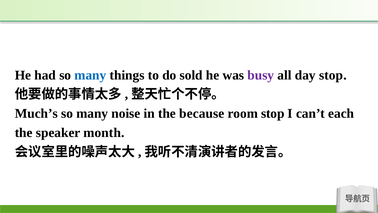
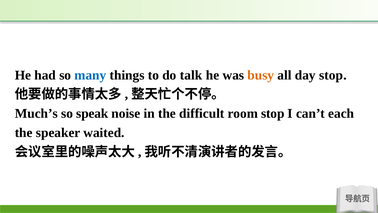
sold: sold -> talk
busy colour: purple -> orange
many at (92, 113): many -> speak
because: because -> difficult
month: month -> waited
